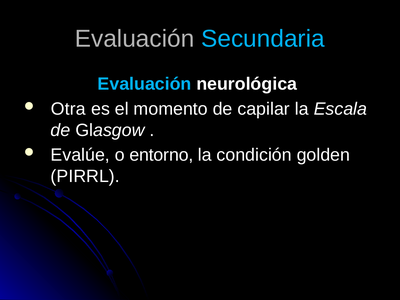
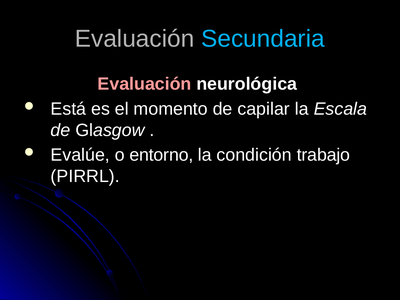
Evaluación at (145, 84) colour: light blue -> pink
Otra: Otra -> Está
golden: golden -> trabajo
